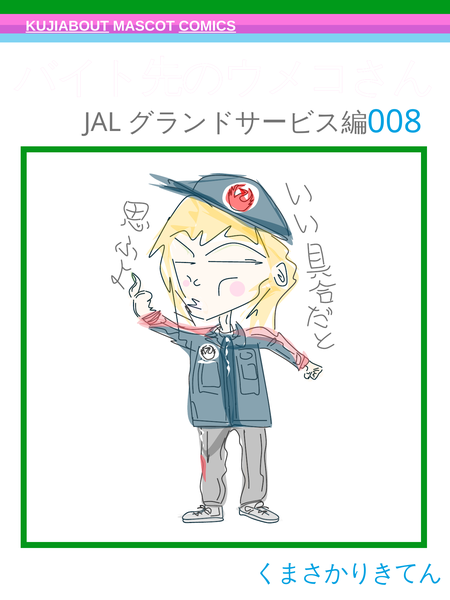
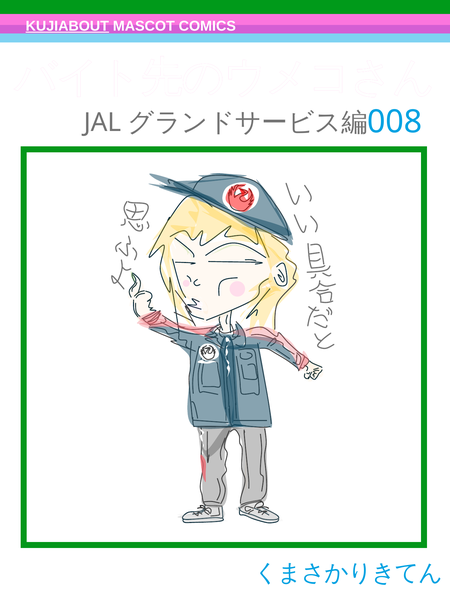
COMICS underline: present -> none
